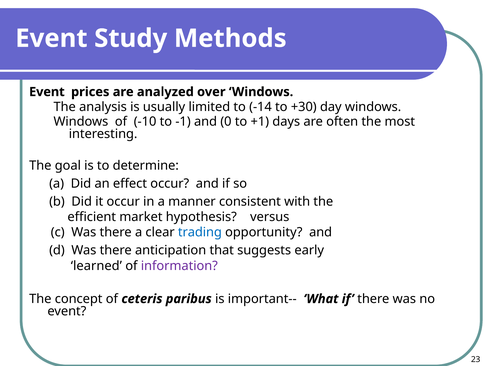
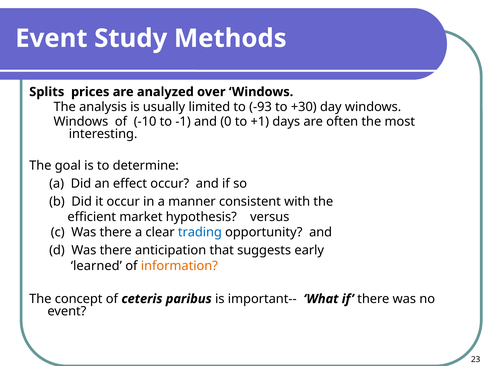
Event at (47, 92): Event -> Splits
-14: -14 -> -93
information colour: purple -> orange
